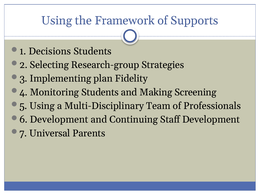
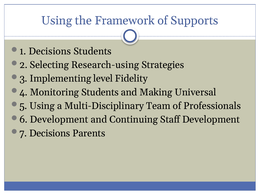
Research-group: Research-group -> Research-using
plan: plan -> level
Screening: Screening -> Universal
7 Universal: Universal -> Decisions
